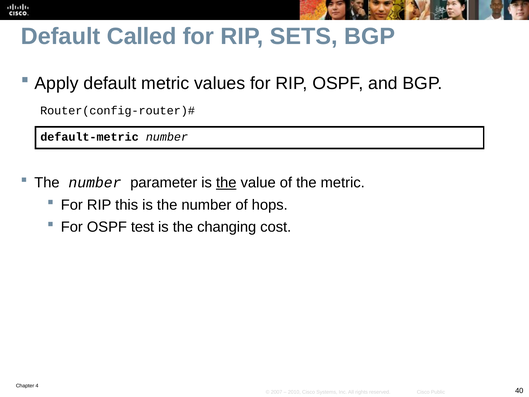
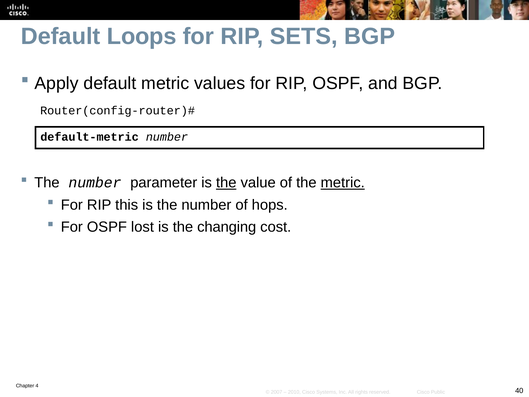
Called: Called -> Loops
metric at (343, 183) underline: none -> present
test: test -> lost
